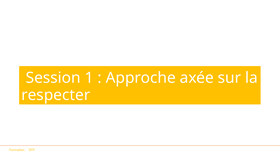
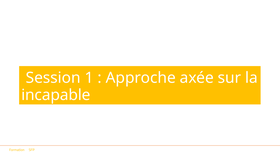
respecter: respecter -> incapable
